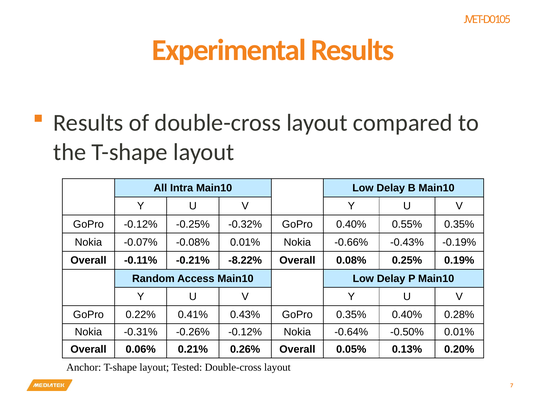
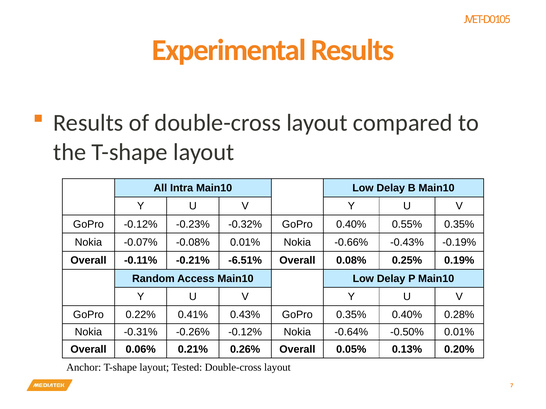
-0.25%: -0.25% -> -0.23%
-8.22%: -8.22% -> -6.51%
